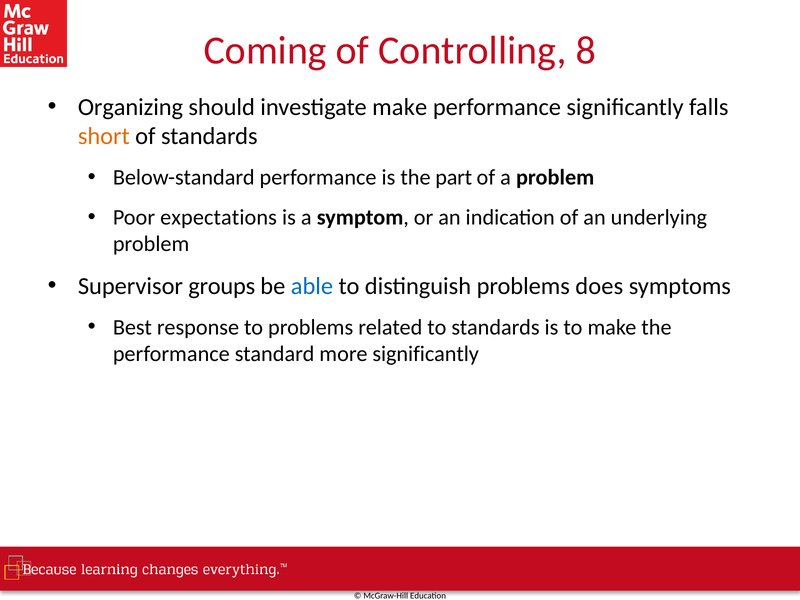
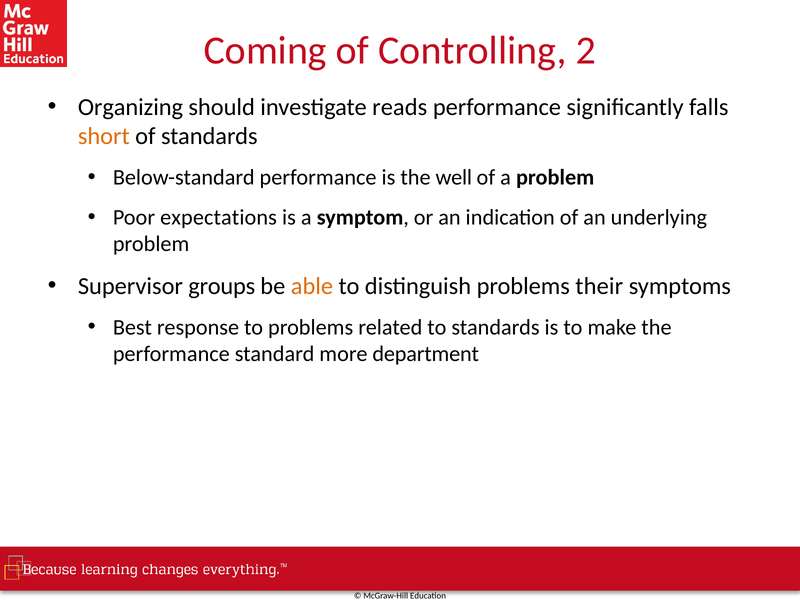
8: 8 -> 2
investigate make: make -> reads
part: part -> well
able colour: blue -> orange
does: does -> their
more significantly: significantly -> department
